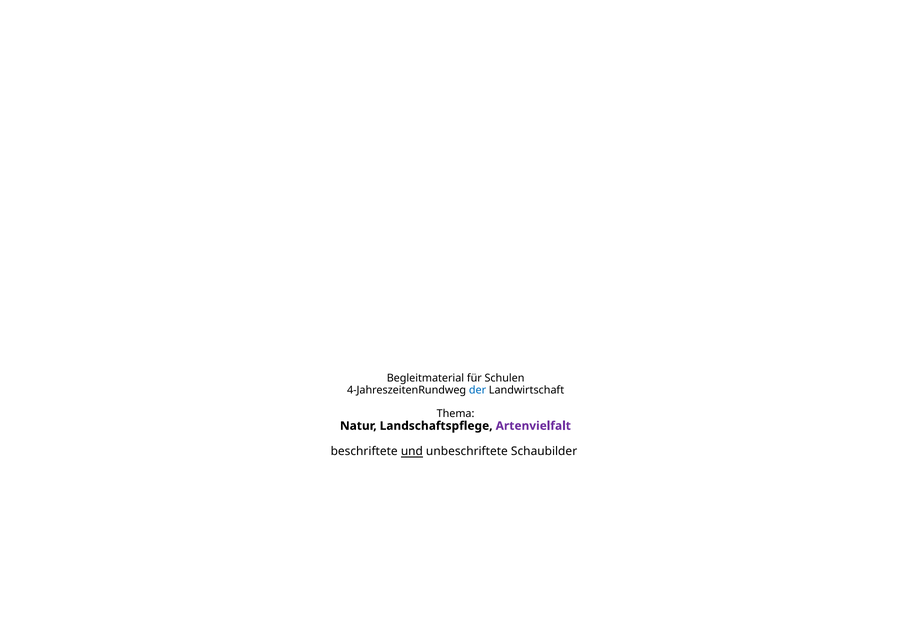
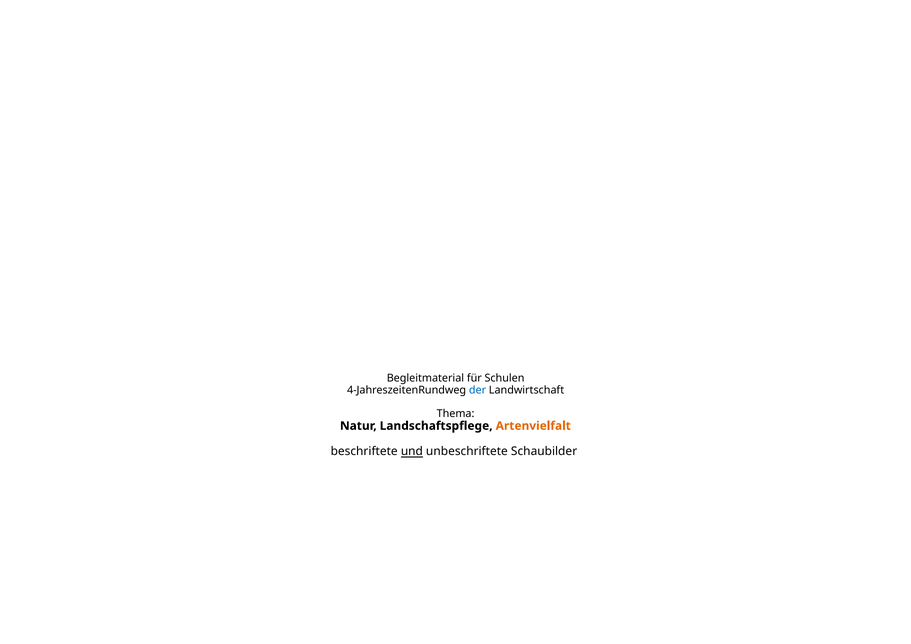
Artenvielfalt colour: purple -> orange
